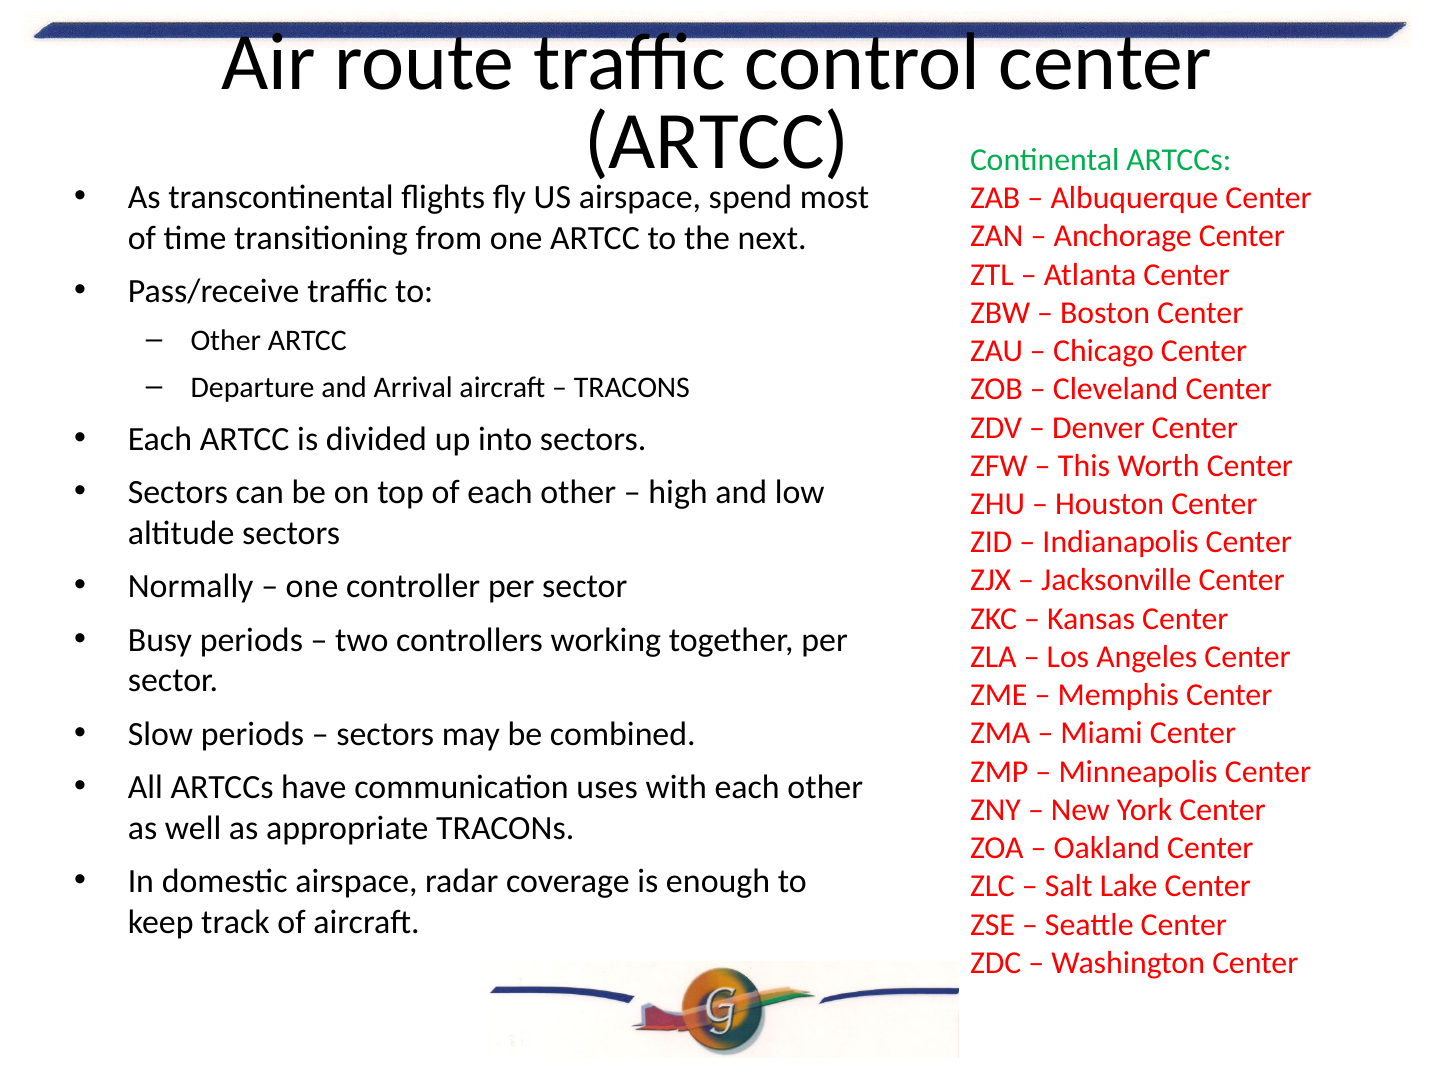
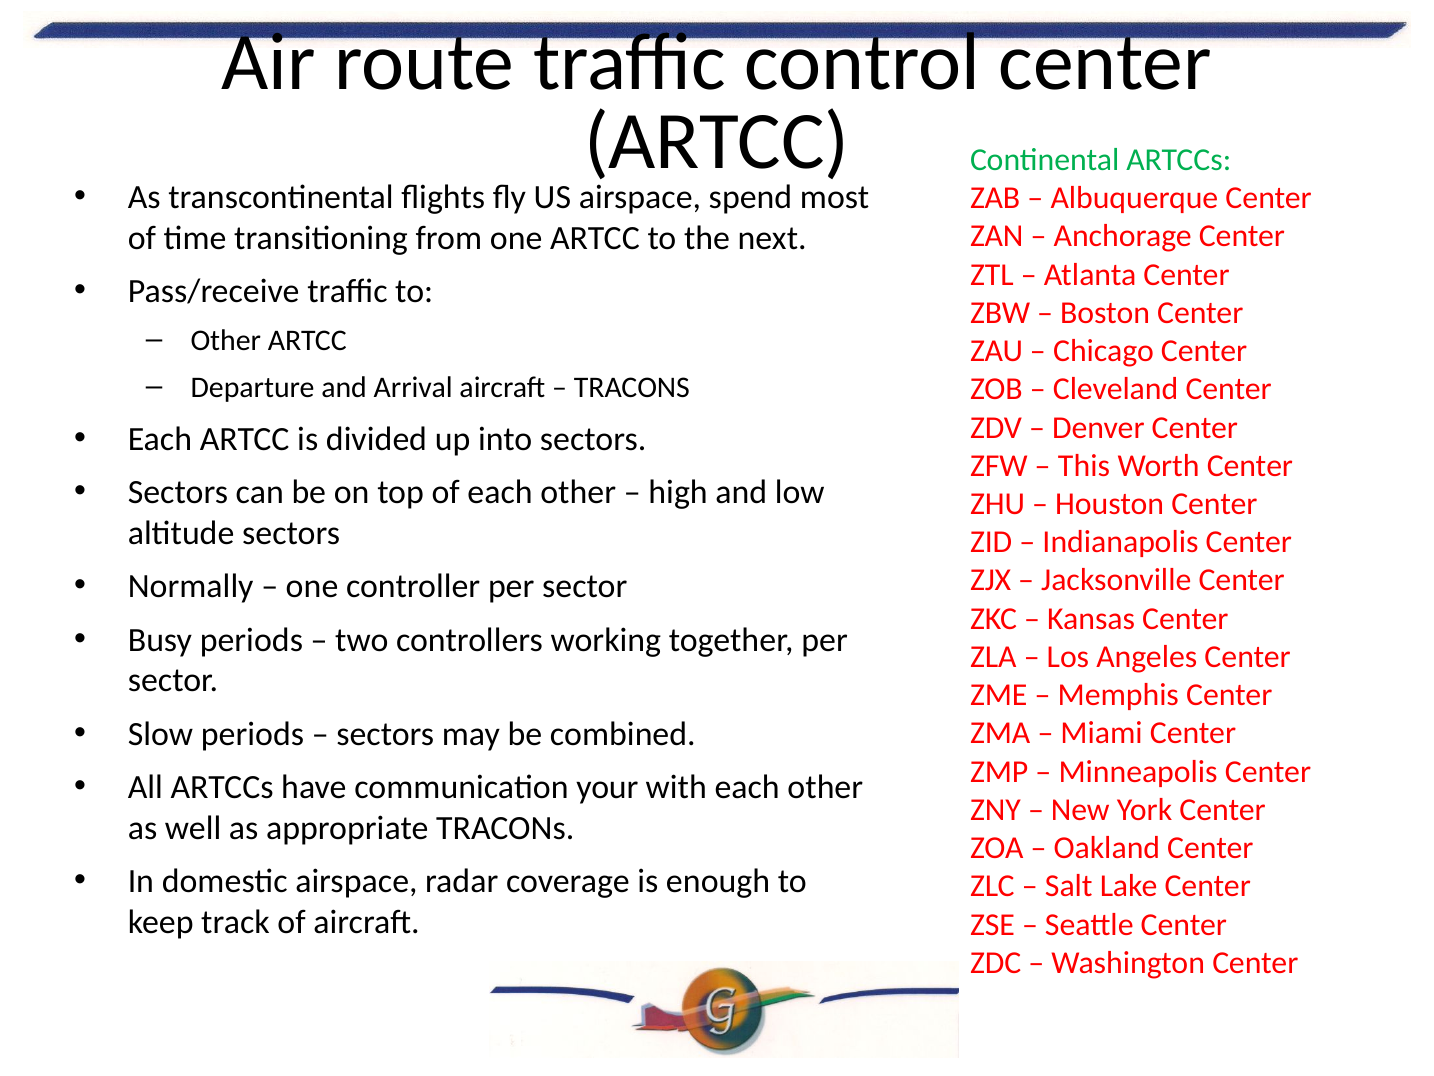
uses: uses -> your
